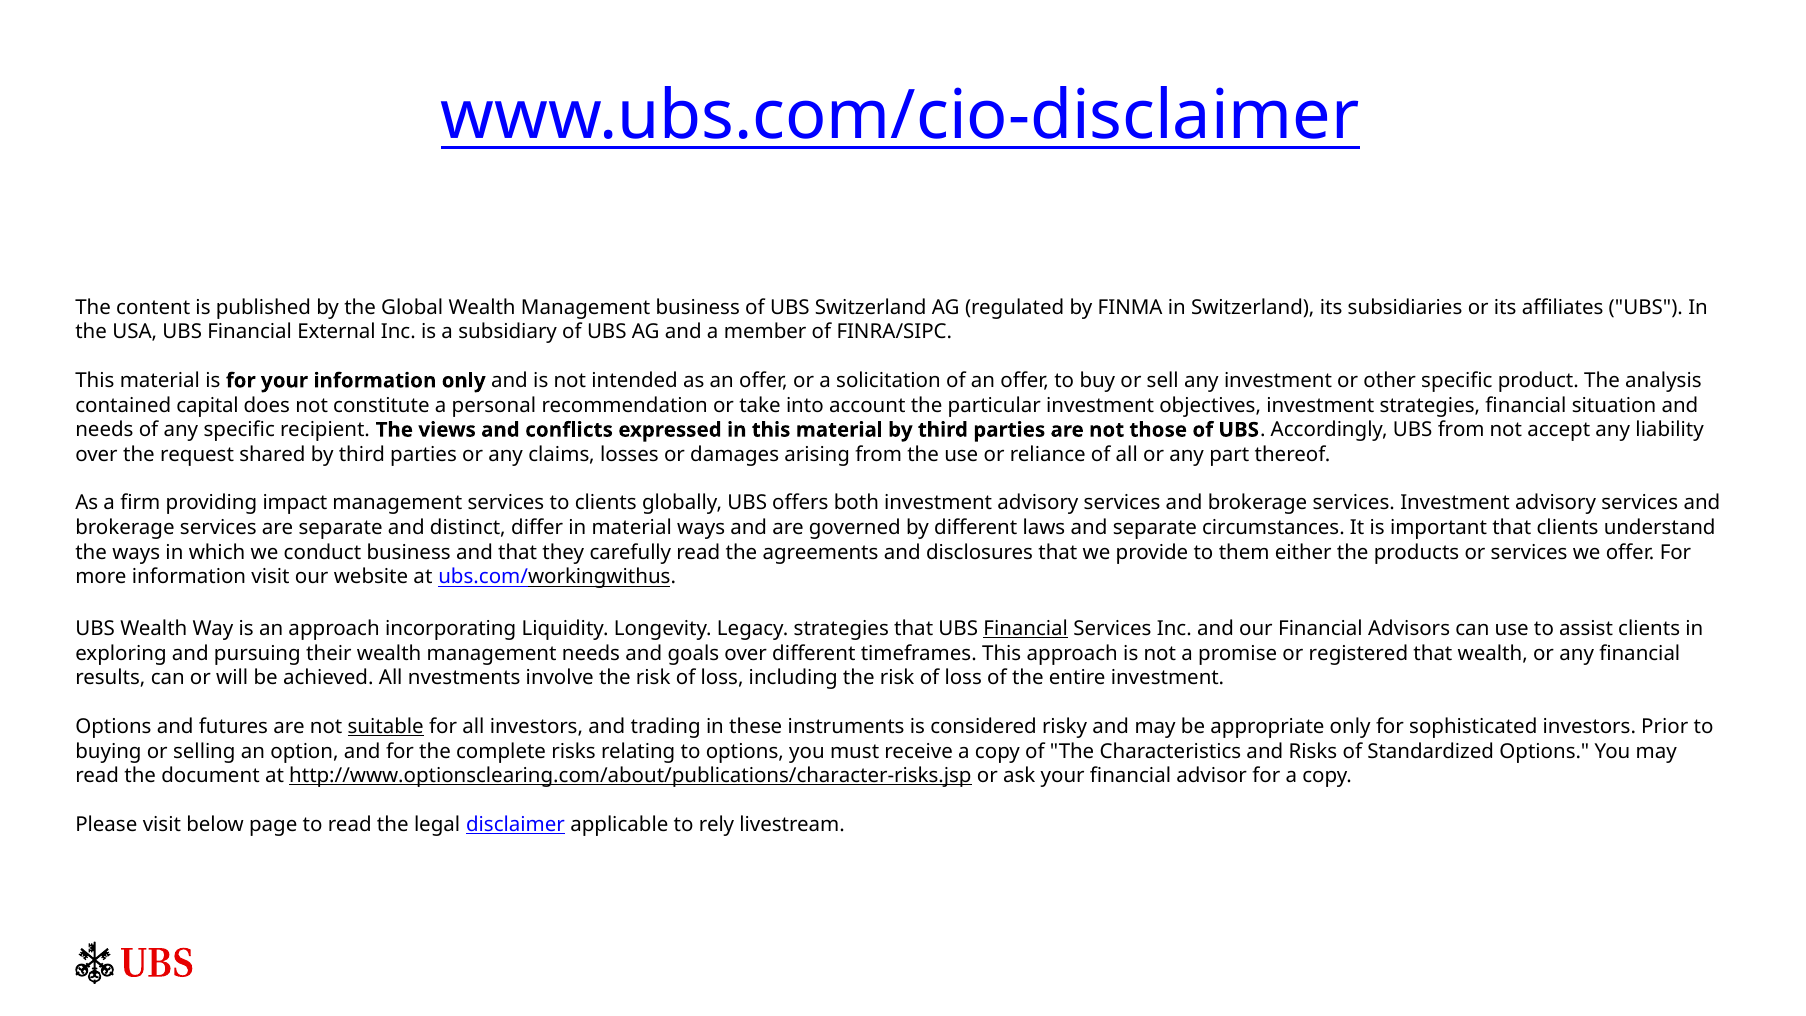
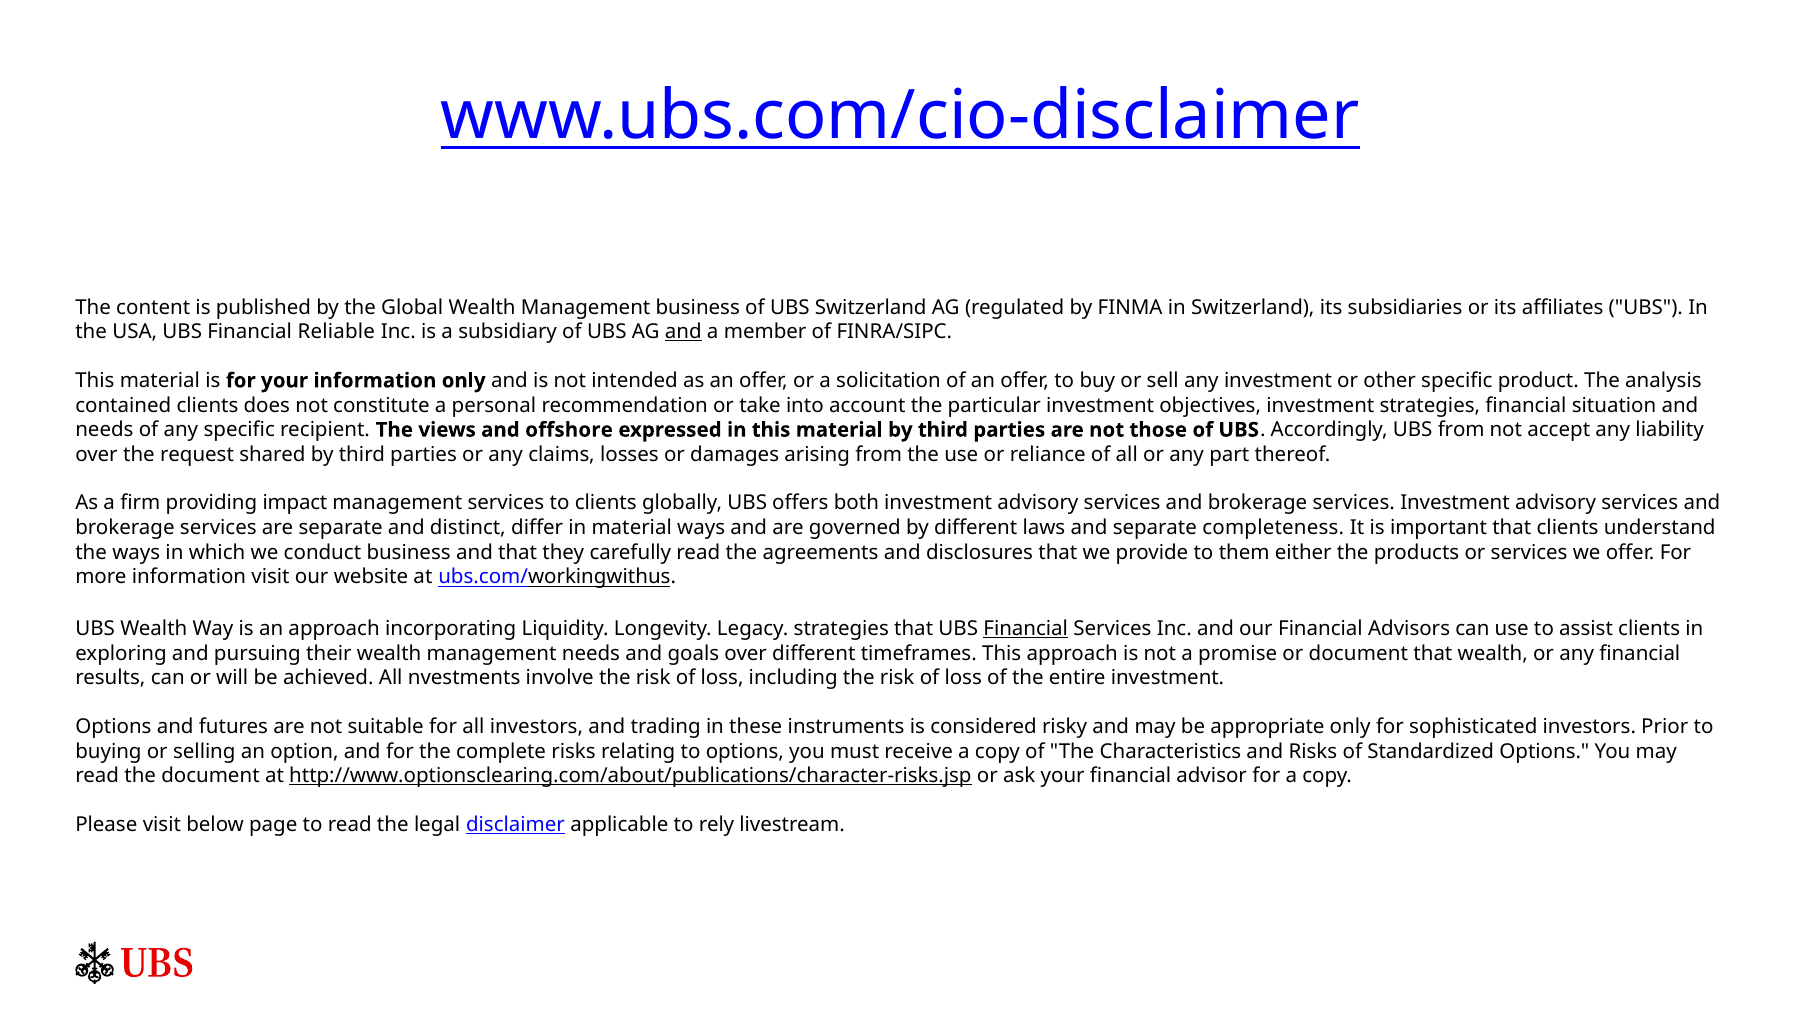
External: External -> Reliable
and at (683, 332) underline: none -> present
contained capital: capital -> clients
conflicts: conflicts -> offshore
circumstances: circumstances -> completeness
or registered: registered -> document
suitable underline: present -> none
